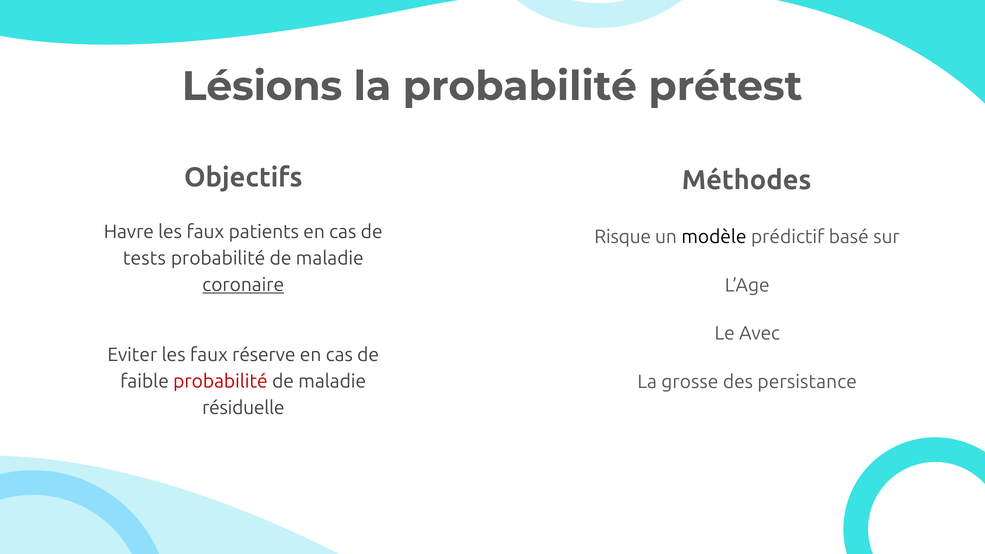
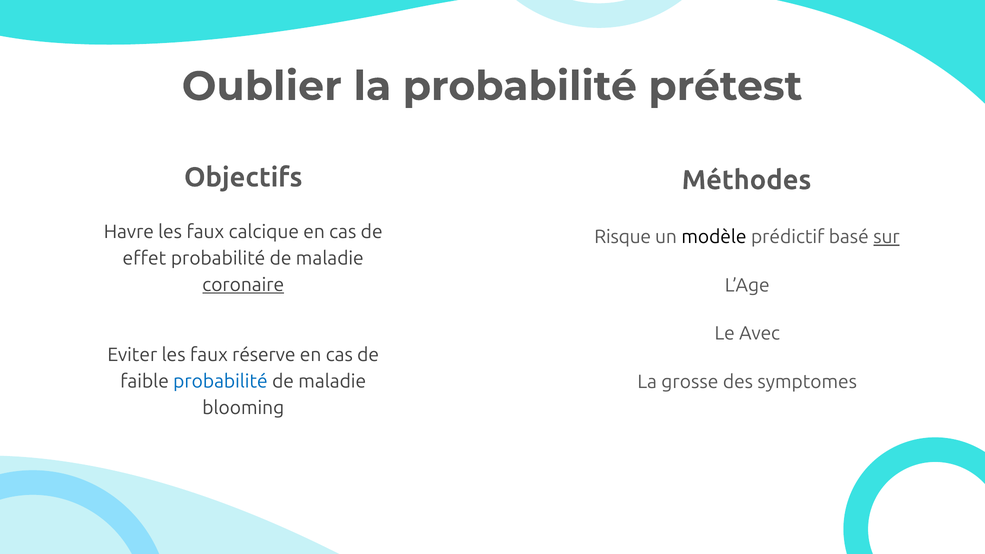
Lésions: Lésions -> Oublier
patients: patients -> calcique
sur underline: none -> present
tests: tests -> effet
probabilité at (220, 381) colour: red -> blue
persistance: persistance -> symptomes
résiduelle: résiduelle -> blooming
